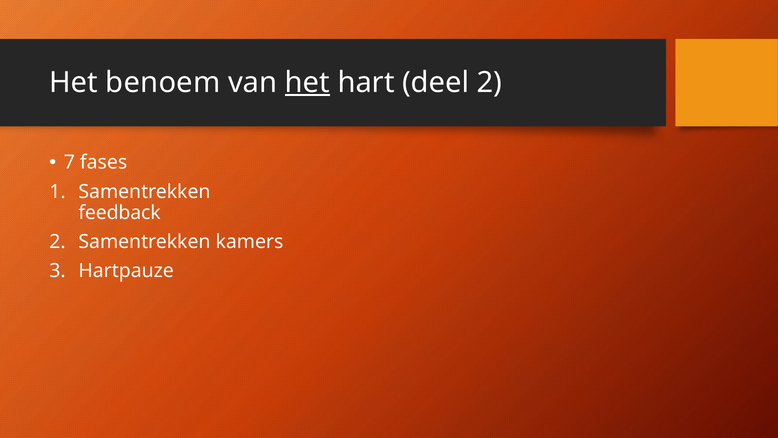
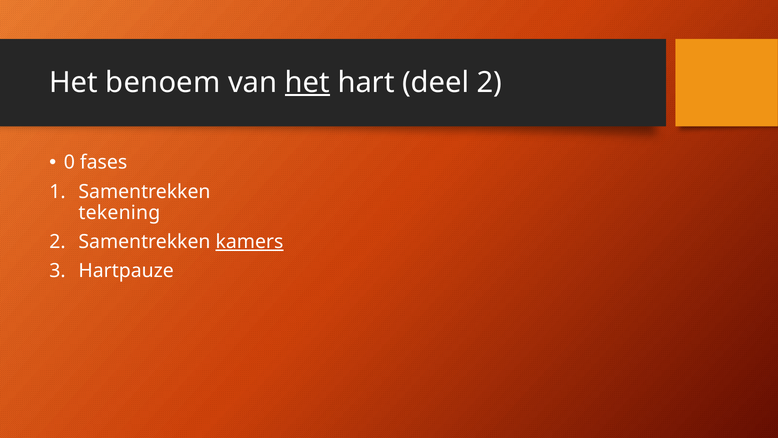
7: 7 -> 0
feedback: feedback -> tekening
kamers underline: none -> present
